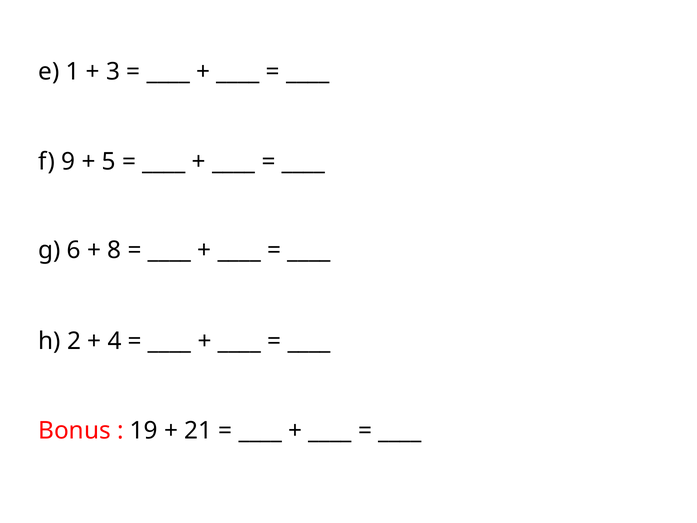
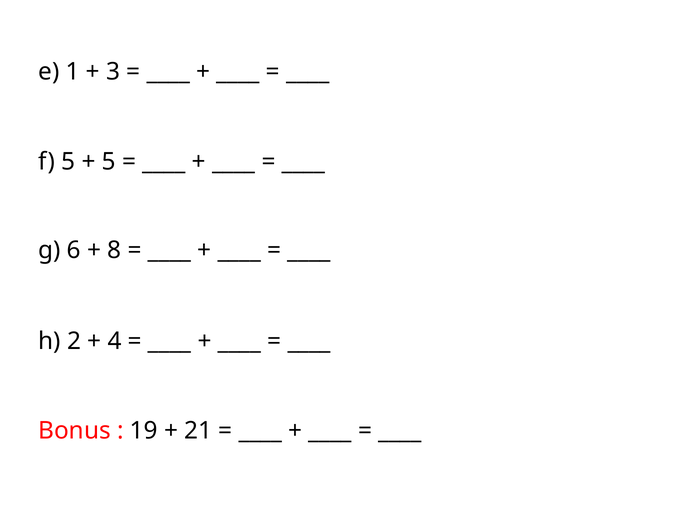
f 9: 9 -> 5
